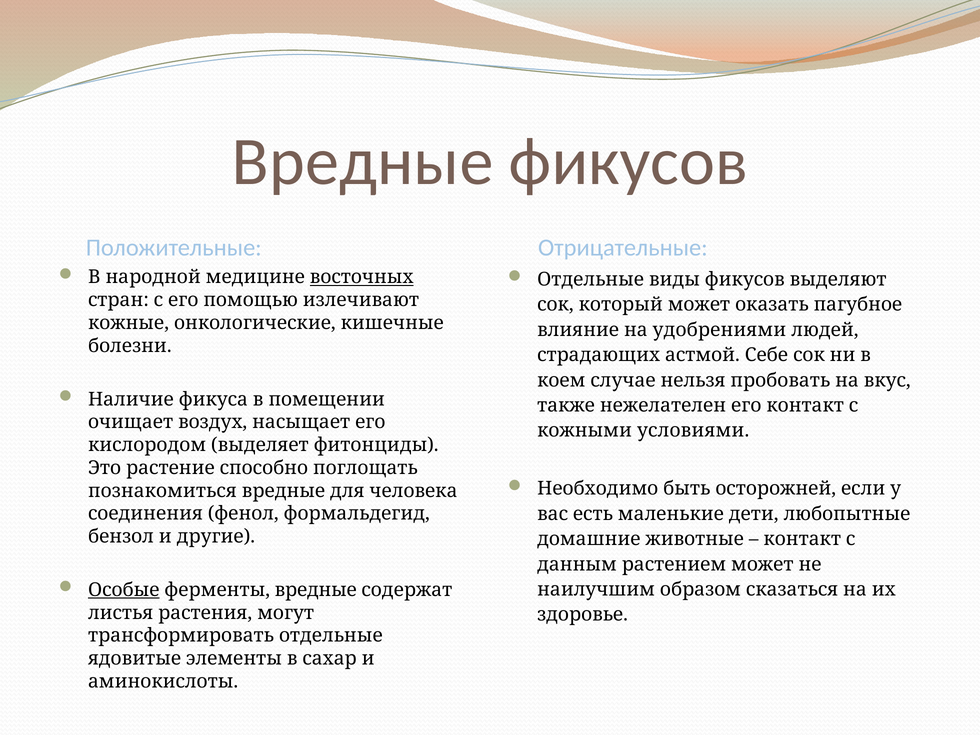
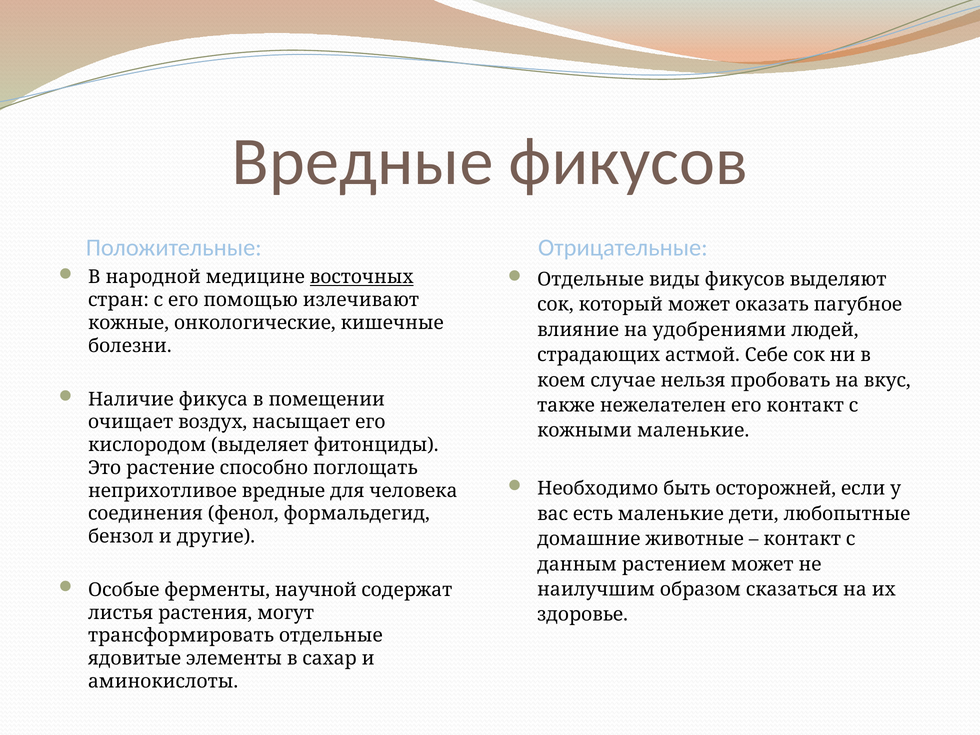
кожными условиями: условиями -> маленькие
познакомиться: познакомиться -> неприхотливое
Особые underline: present -> none
ферменты вредные: вредные -> научной
